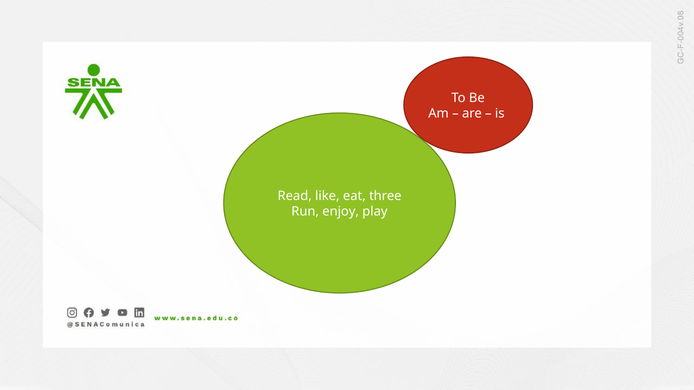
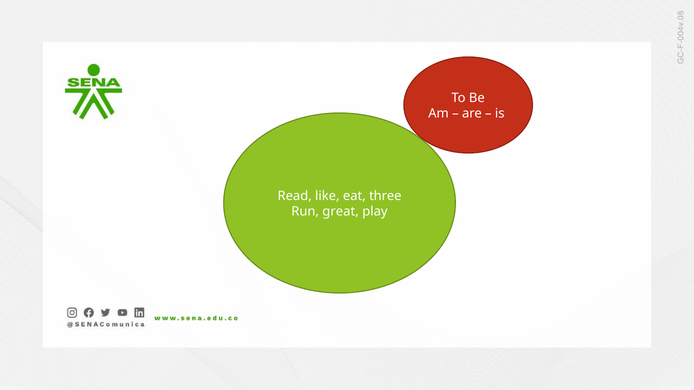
enjoy: enjoy -> great
